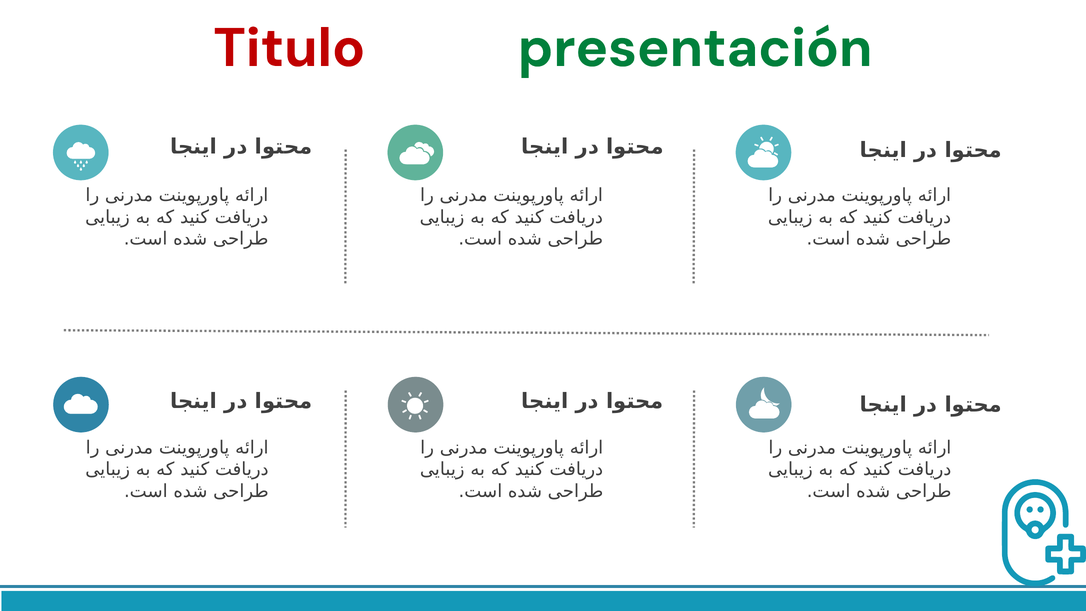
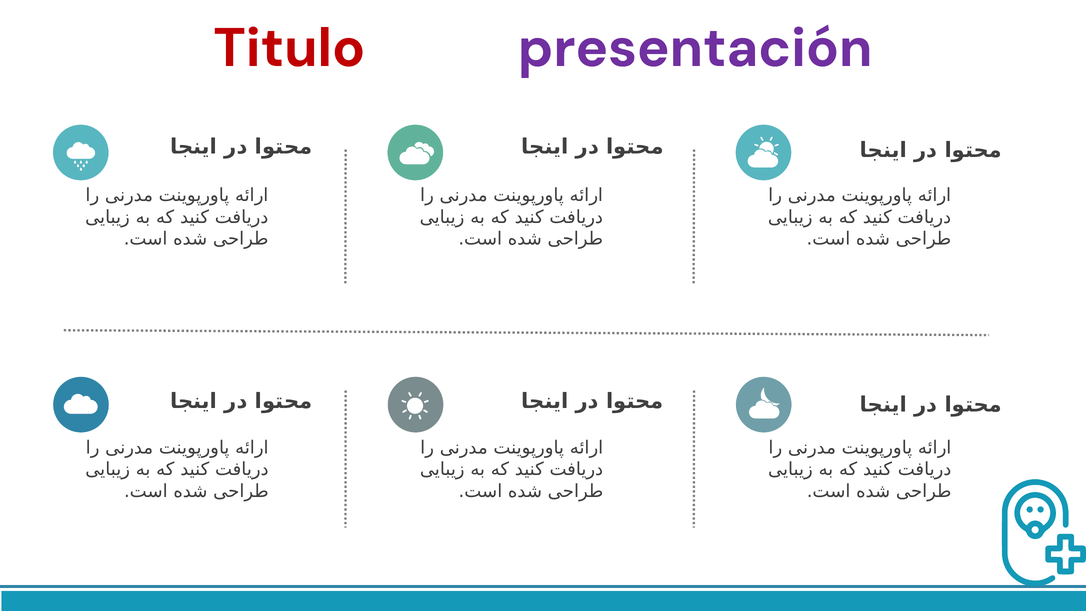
presentación colour: green -> purple
